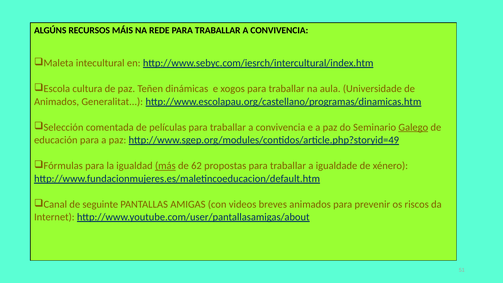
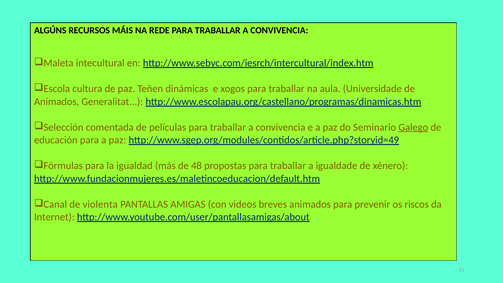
más underline: present -> none
62: 62 -> 48
seguinte: seguinte -> violenta
